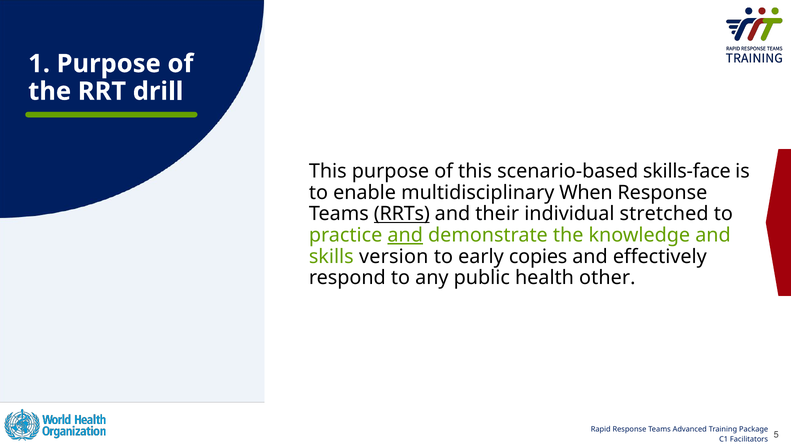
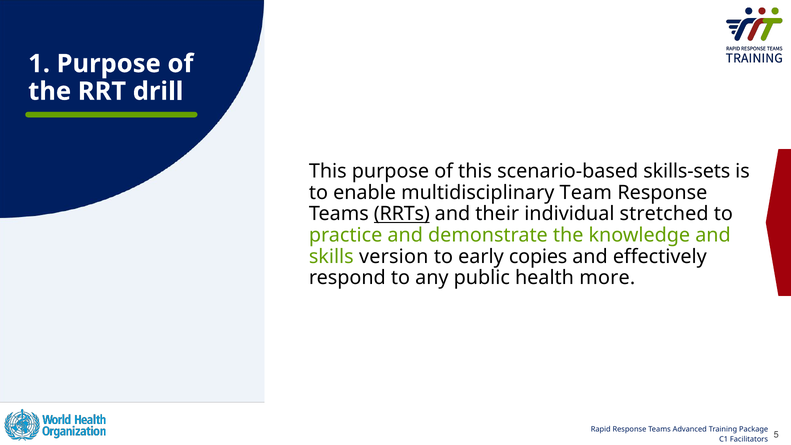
skills-face: skills-face -> skills-sets
When: When -> Team
and at (405, 235) underline: present -> none
other: other -> more
